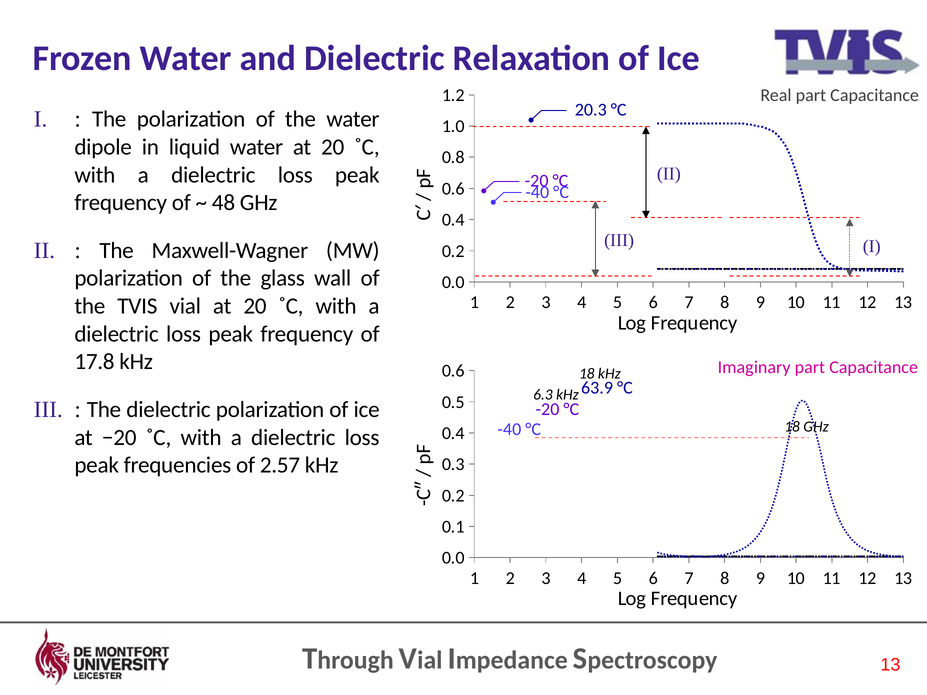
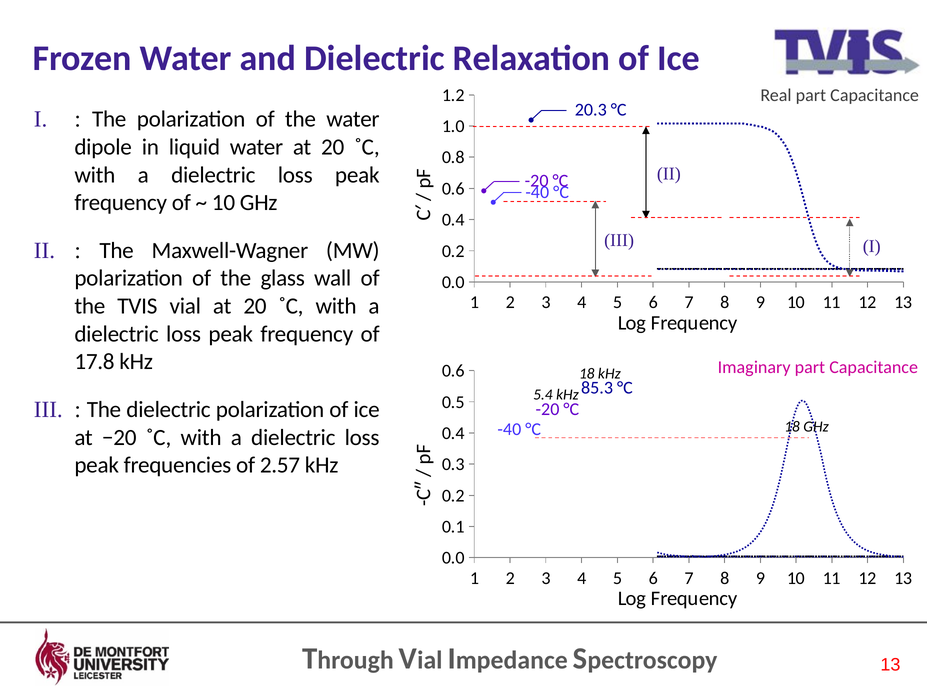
48 at (224, 203): 48 -> 10
63.9: 63.9 -> 85.3
6.3: 6.3 -> 5.4
